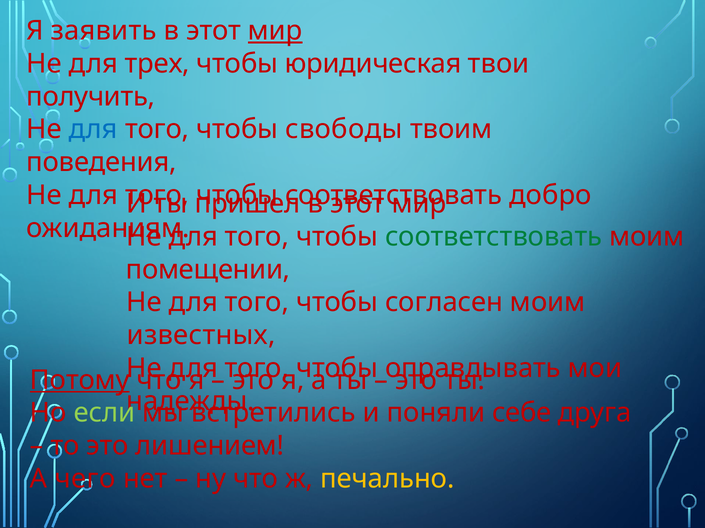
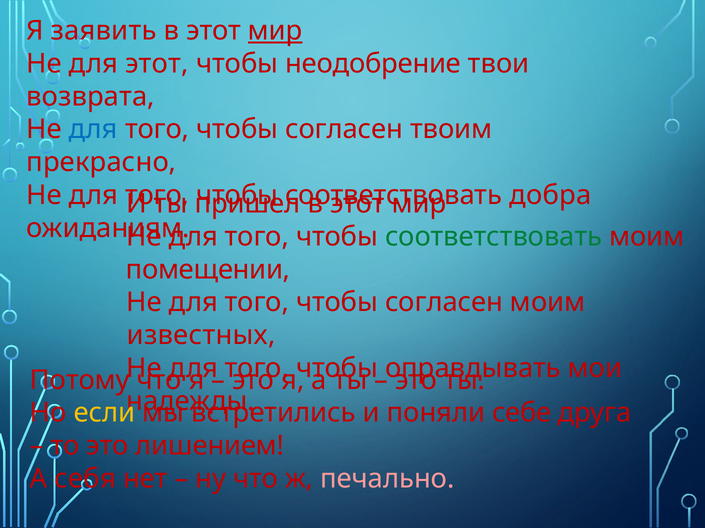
для трех: трех -> этот
юридическая: юридическая -> неодобрение
получить: получить -> возврата
свободы at (344, 130): свободы -> согласен
поведения: поведения -> прекрасно
добро: добро -> добра
Потому underline: present -> none
если colour: light green -> yellow
чего: чего -> себя
печально colour: yellow -> pink
